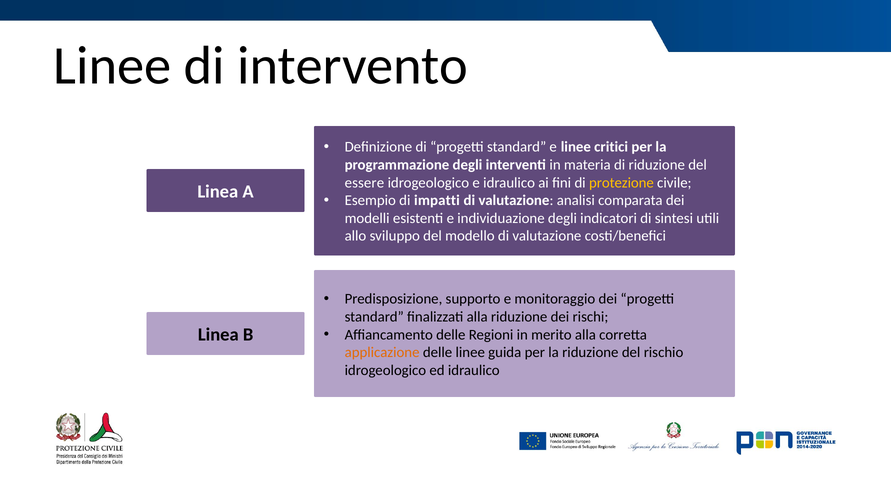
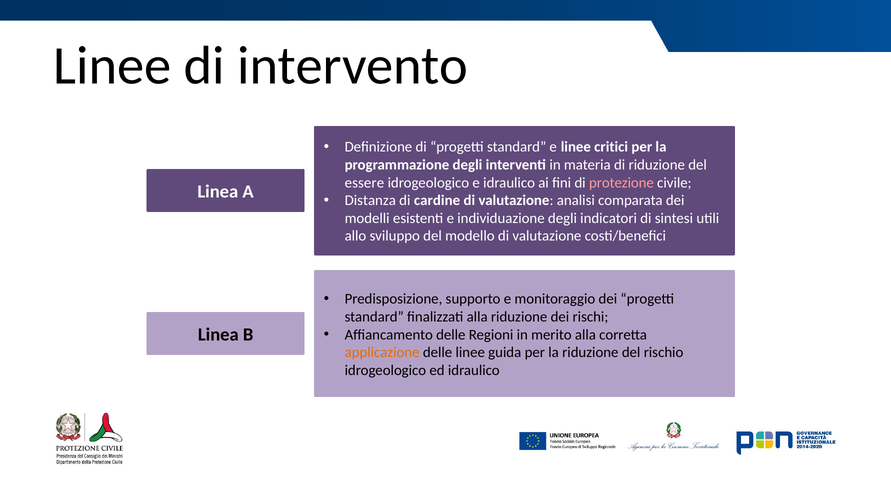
protezione colour: yellow -> pink
Esempio: Esempio -> Distanza
impatti: impatti -> cardine
